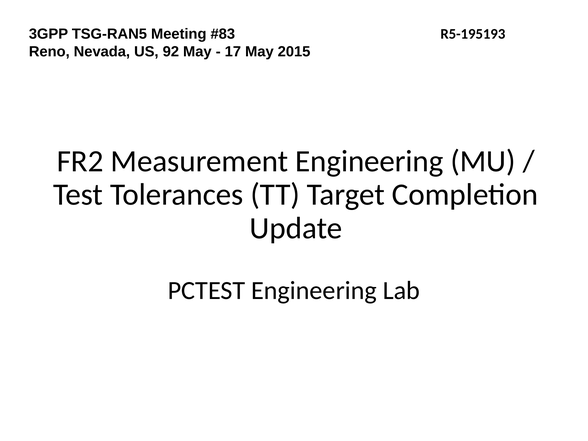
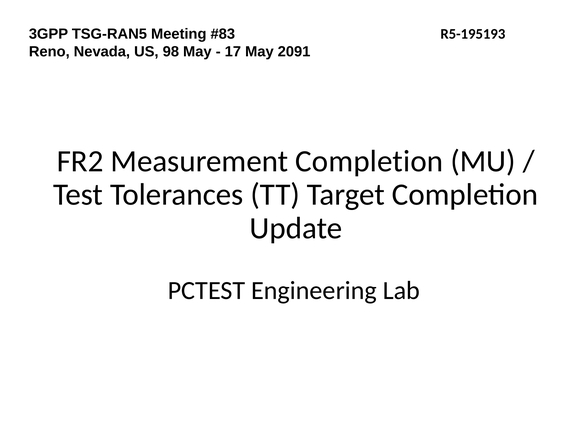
92: 92 -> 98
2015: 2015 -> 2091
Measurement Engineering: Engineering -> Completion
